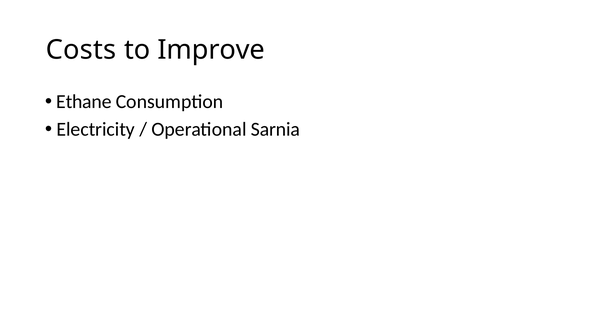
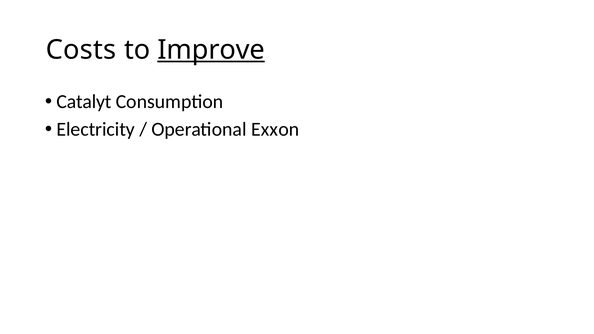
Improve underline: none -> present
Ethane: Ethane -> Catalyt
Sarnia: Sarnia -> Exxon
